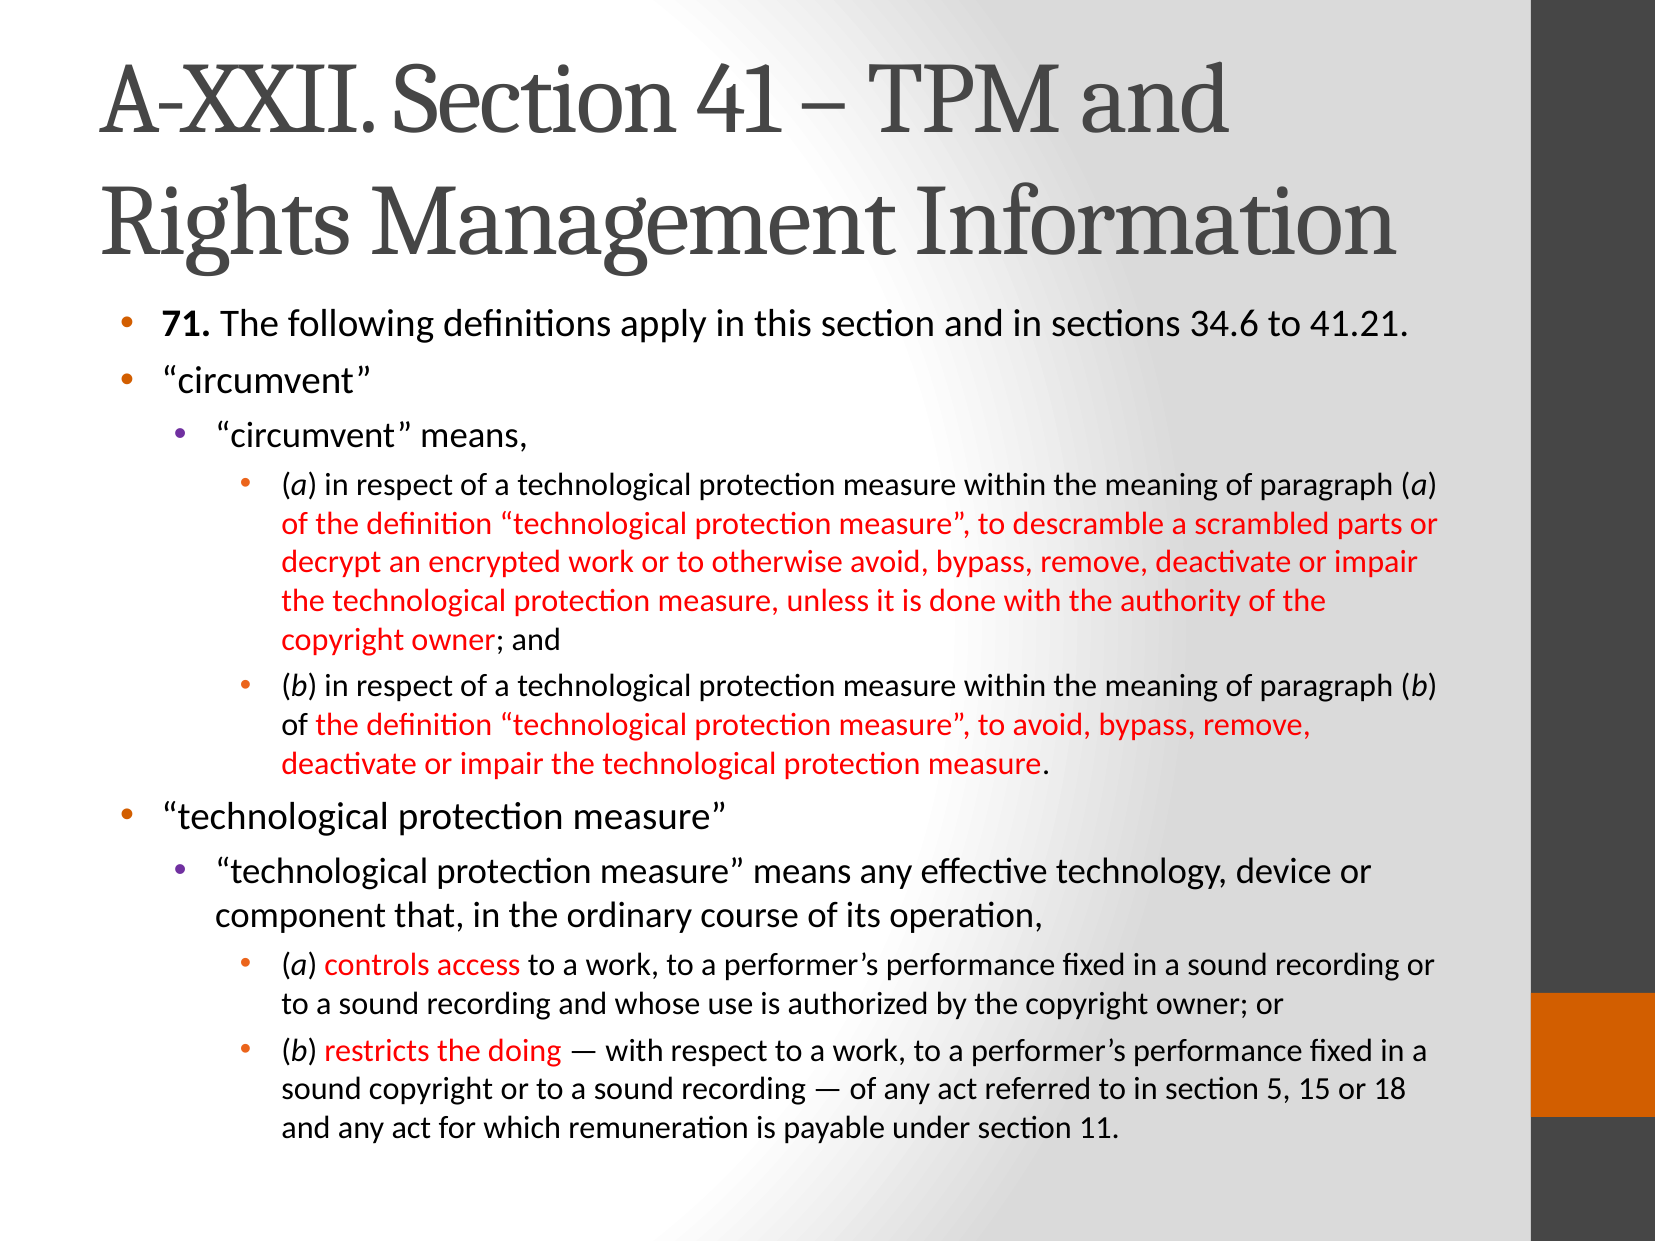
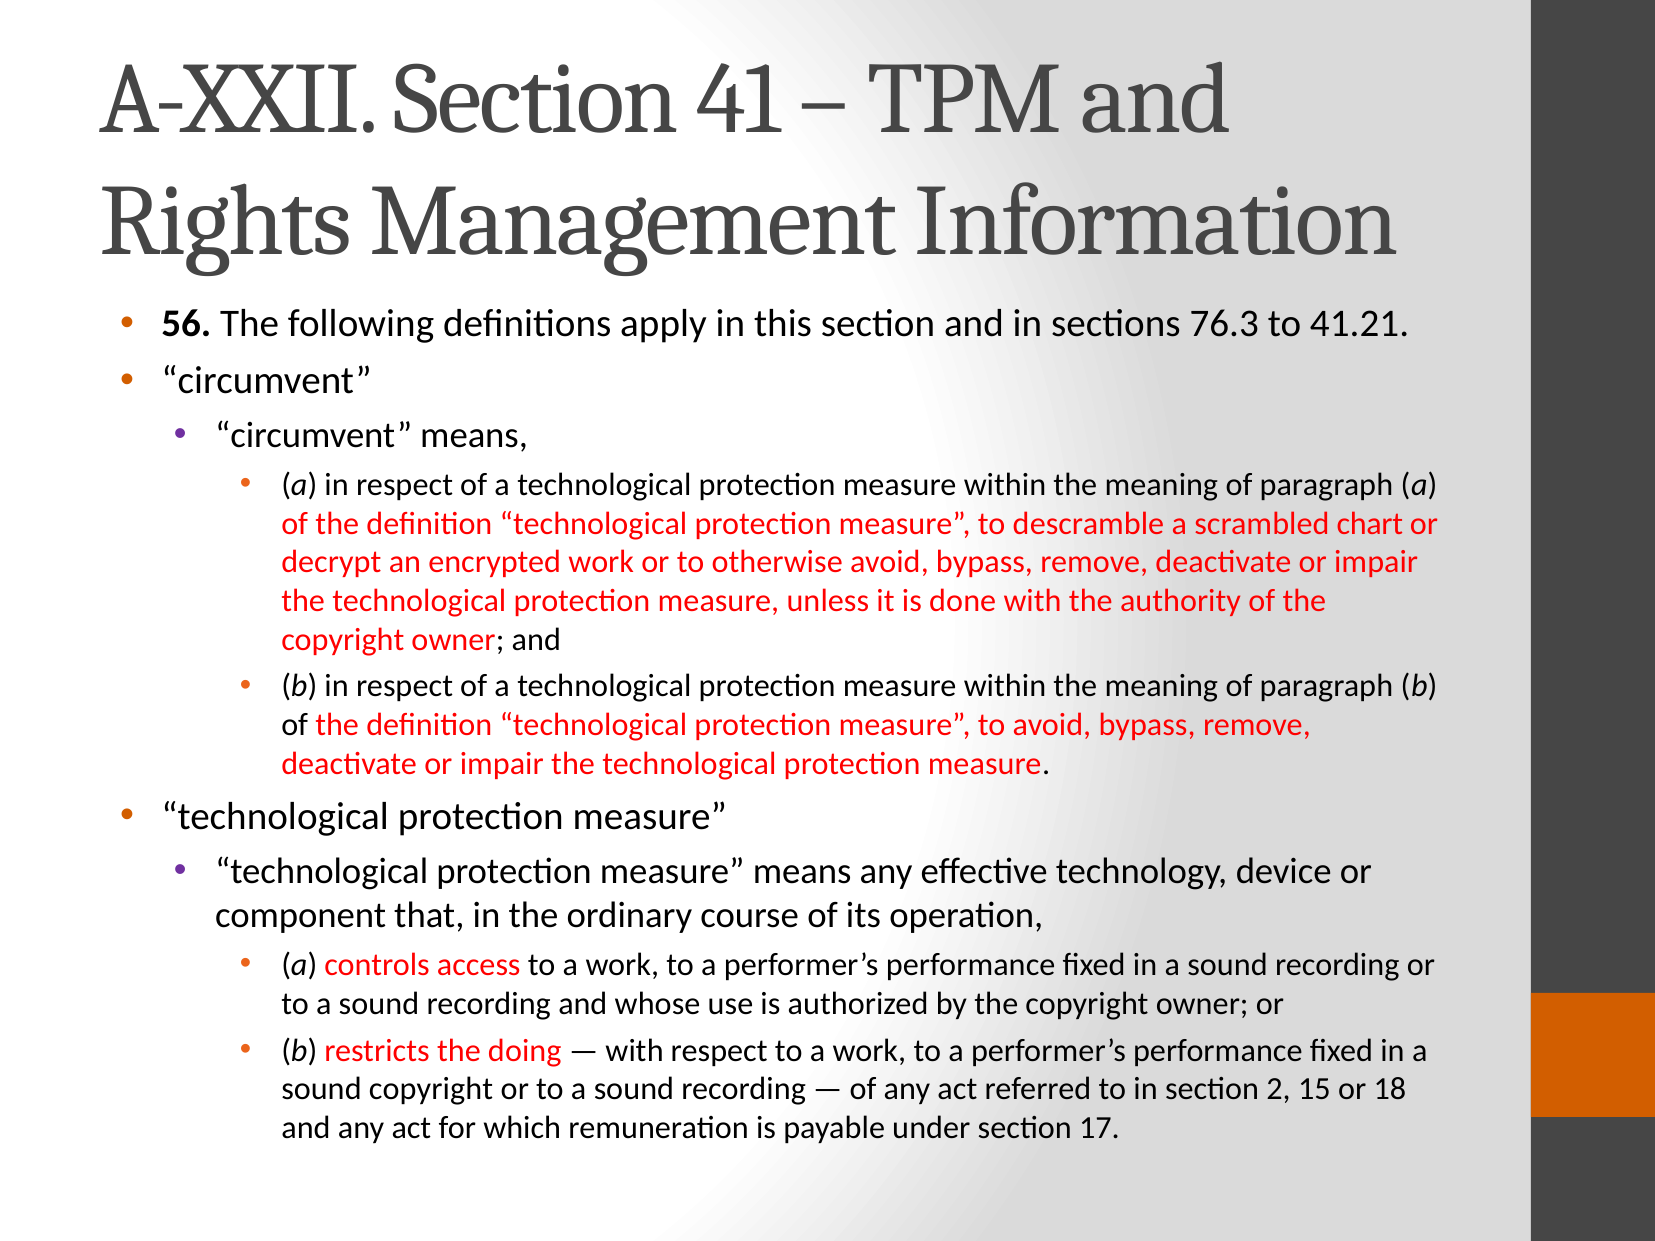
71: 71 -> 56
34.6: 34.6 -> 76.3
parts: parts -> chart
5: 5 -> 2
11: 11 -> 17
